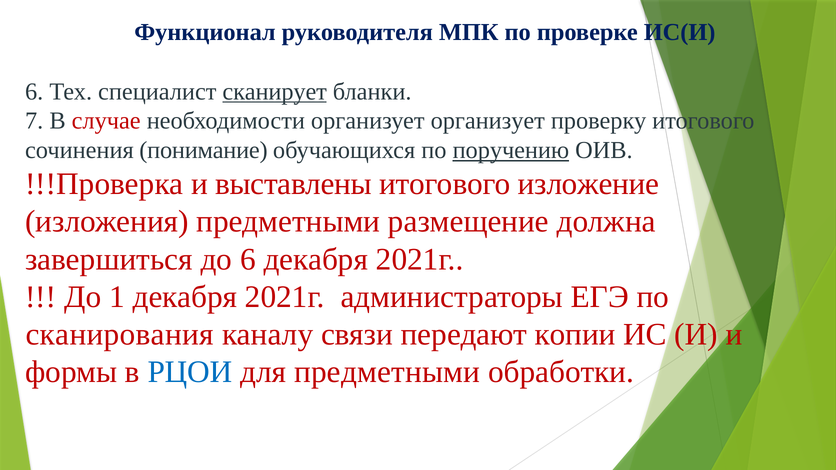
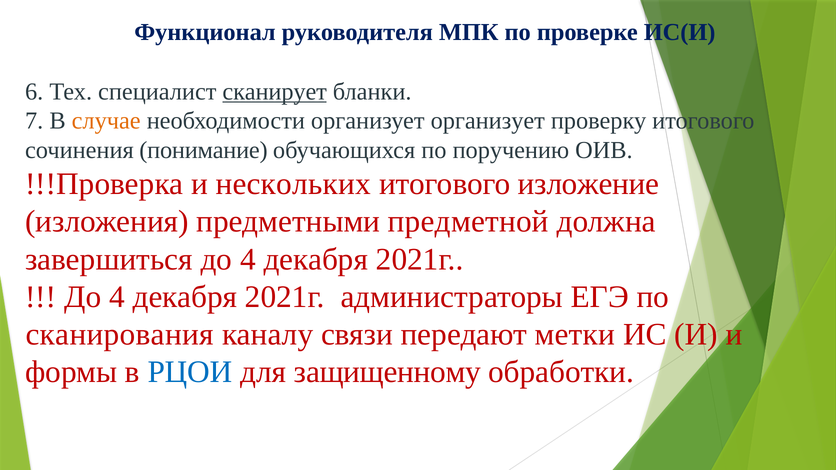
случае colour: red -> orange
поручению underline: present -> none
выставлены: выставлены -> нескольких
размещение: размещение -> предметной
завершиться до 6: 6 -> 4
1 at (117, 297): 1 -> 4
копии: копии -> метки
для предметными: предметными -> защищенному
